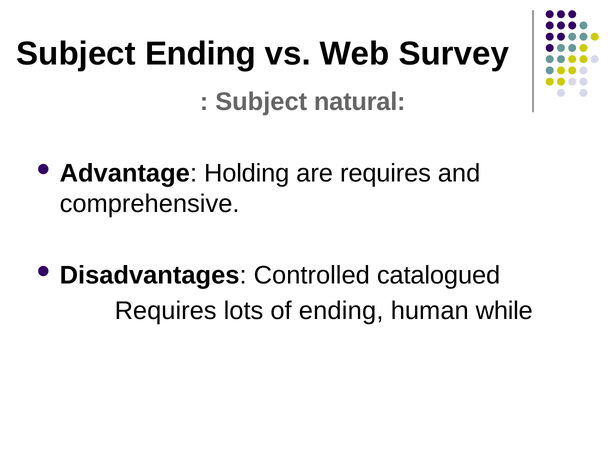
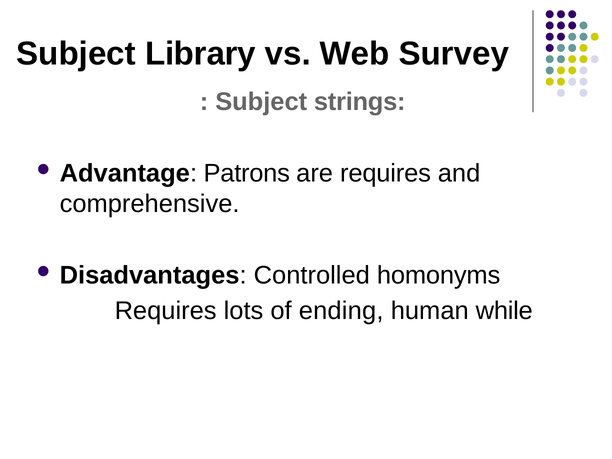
Subject Ending: Ending -> Library
natural: natural -> strings
Holding: Holding -> Patrons
catalogued: catalogued -> homonyms
